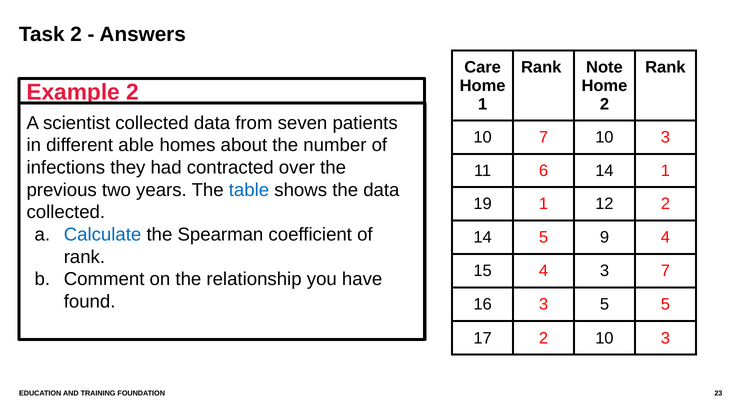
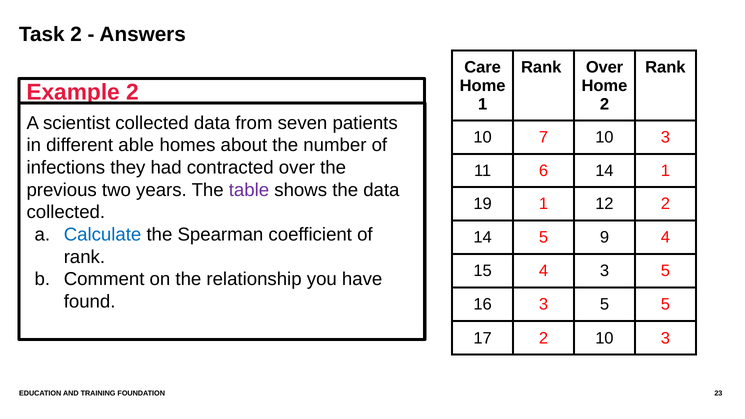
Rank Note: Note -> Over
table colour: blue -> purple
4 3 7: 7 -> 5
